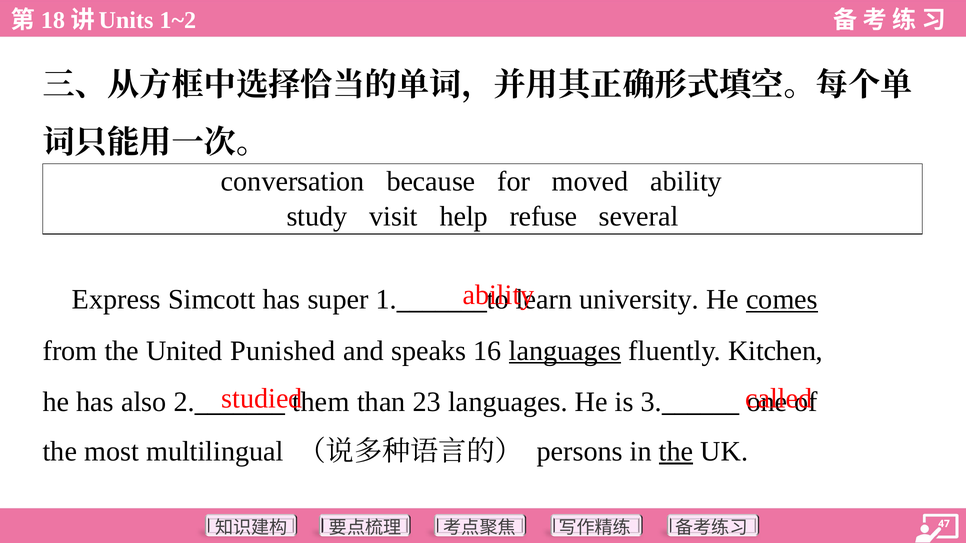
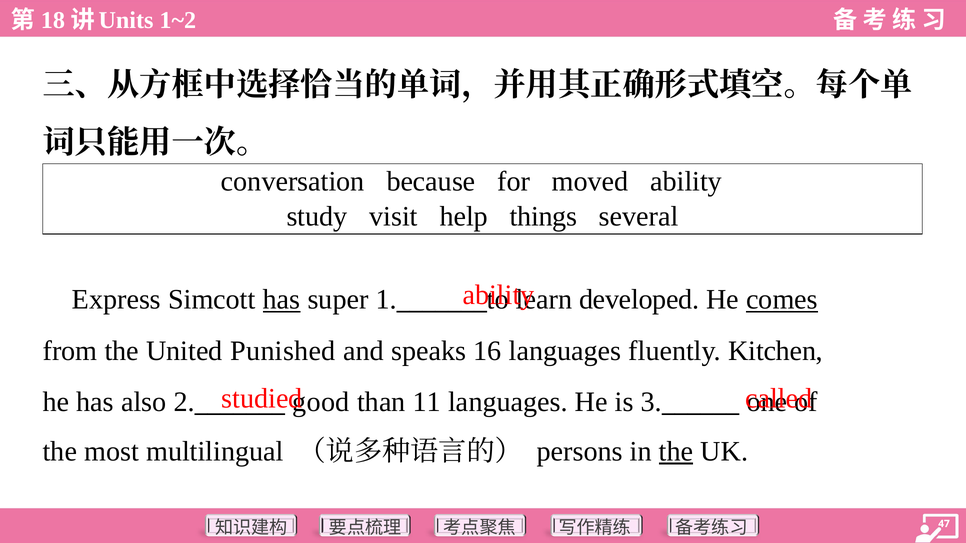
refuse: refuse -> things
has at (282, 300) underline: none -> present
university: university -> developed
languages at (565, 351) underline: present -> none
them: them -> good
23: 23 -> 11
